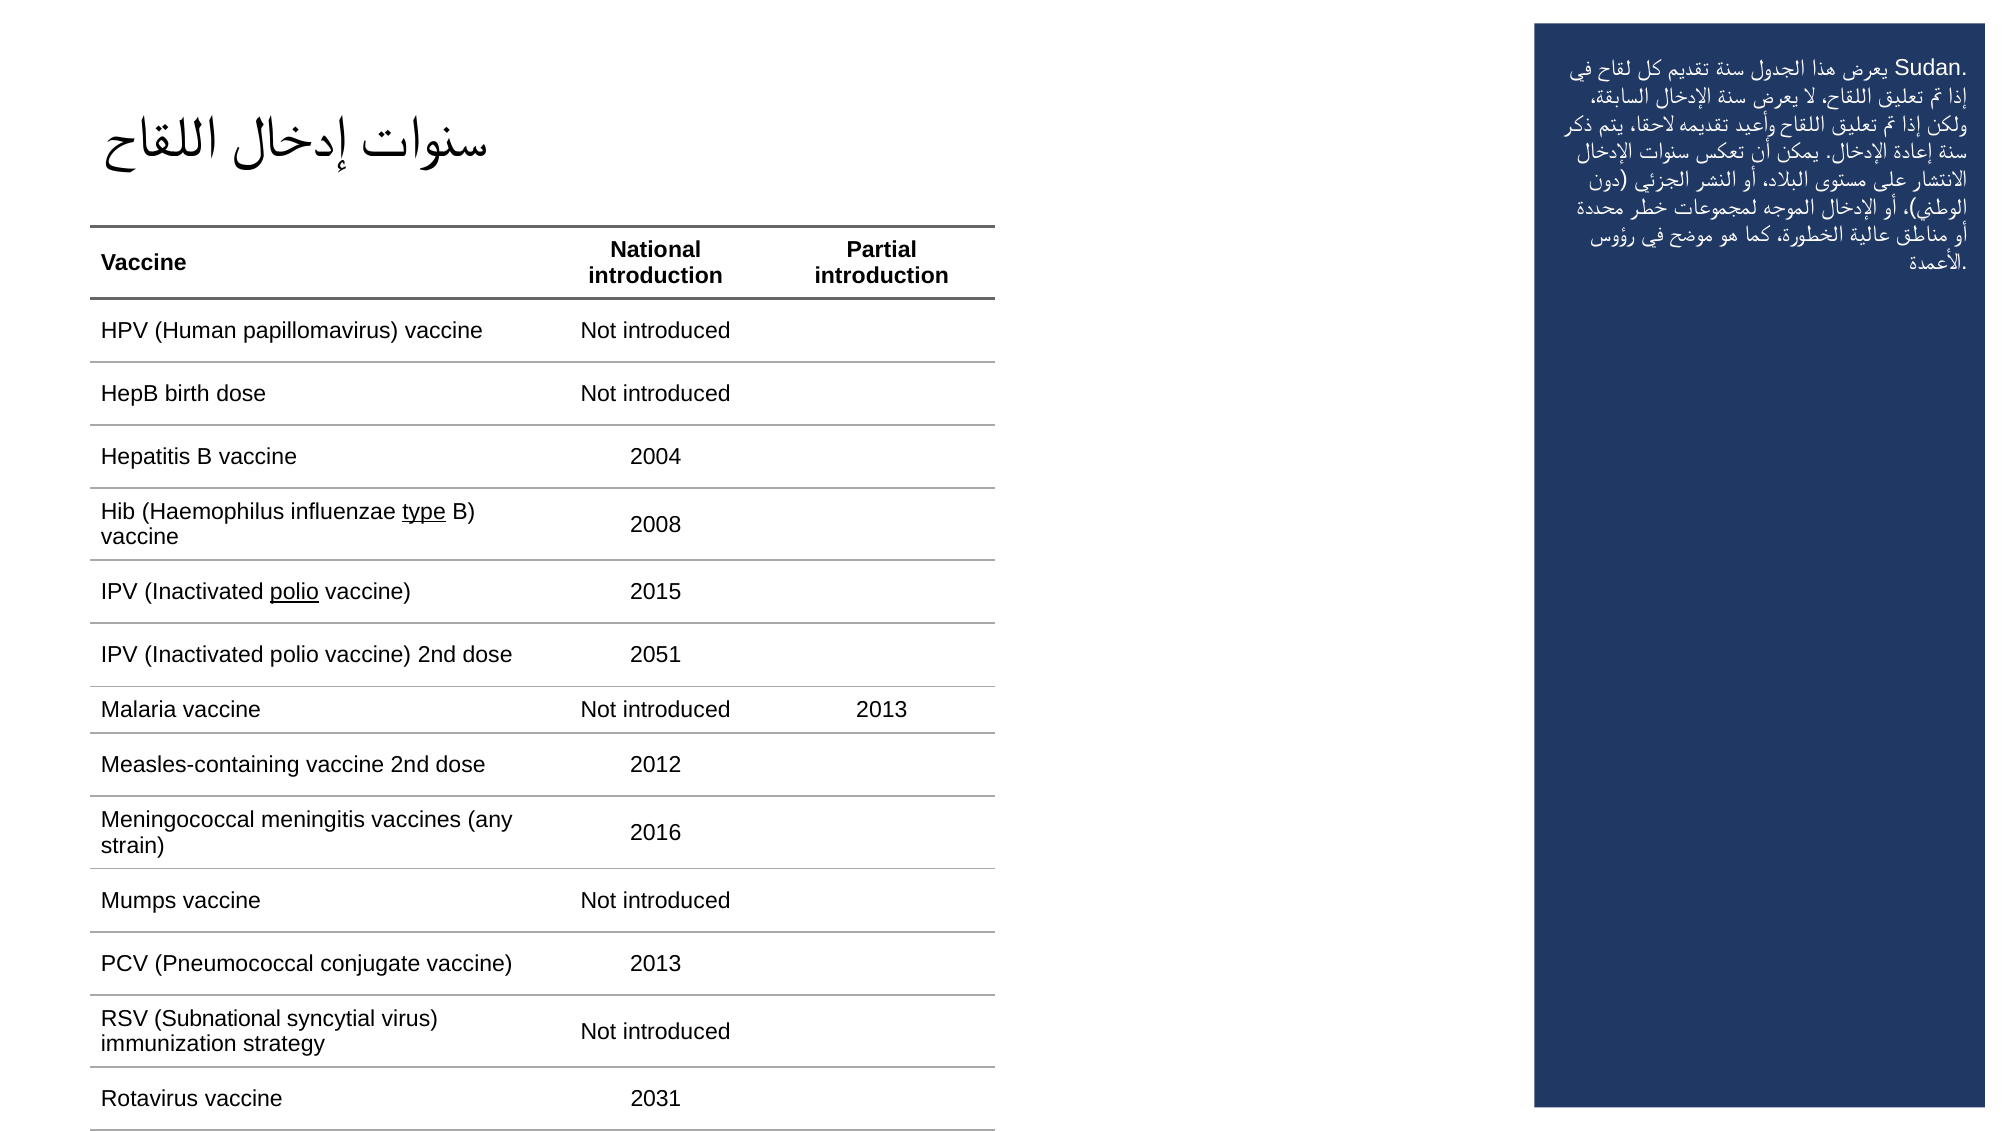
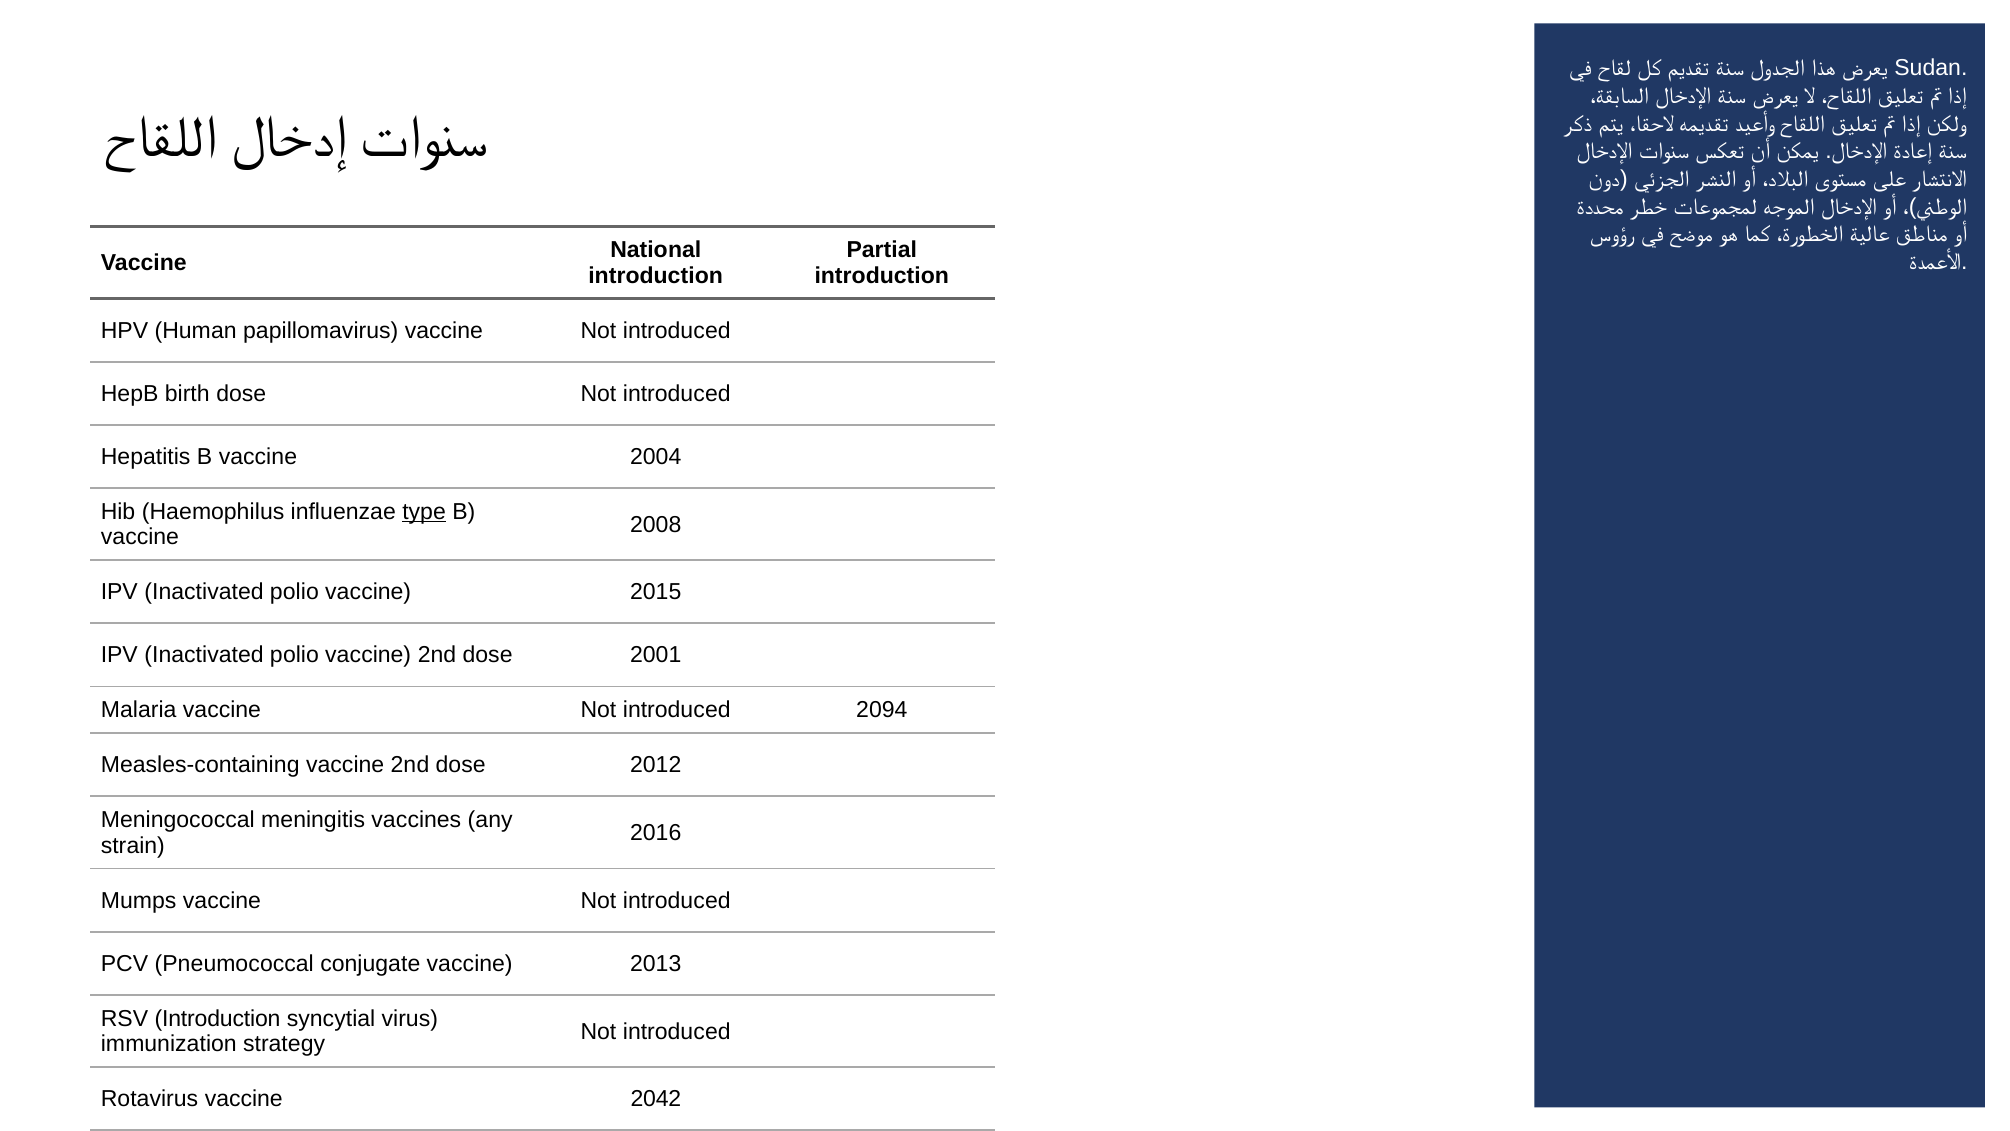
polio at (294, 592) underline: present -> none
2051: 2051 -> 2001
introduced 2013: 2013 -> 2094
RSV Subnational: Subnational -> Introduction
2031: 2031 -> 2042
